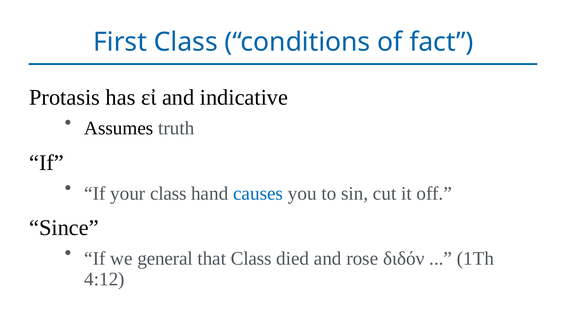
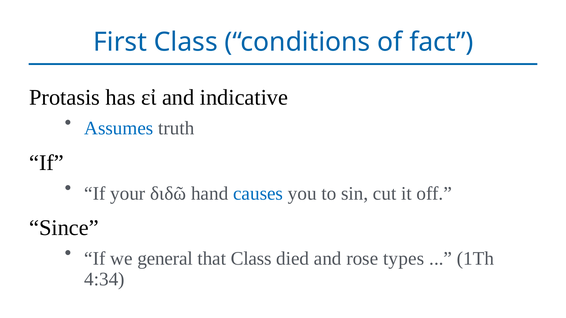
Assumes colour: black -> blue
your class: class -> διδῶ
διδόν: διδόν -> types
4:12: 4:12 -> 4:34
